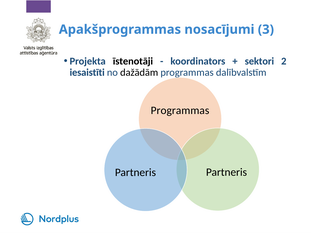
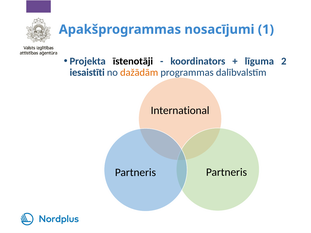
3: 3 -> 1
sektori: sektori -> līguma
dažādām colour: black -> orange
Programmas at (180, 111): Programmas -> International
